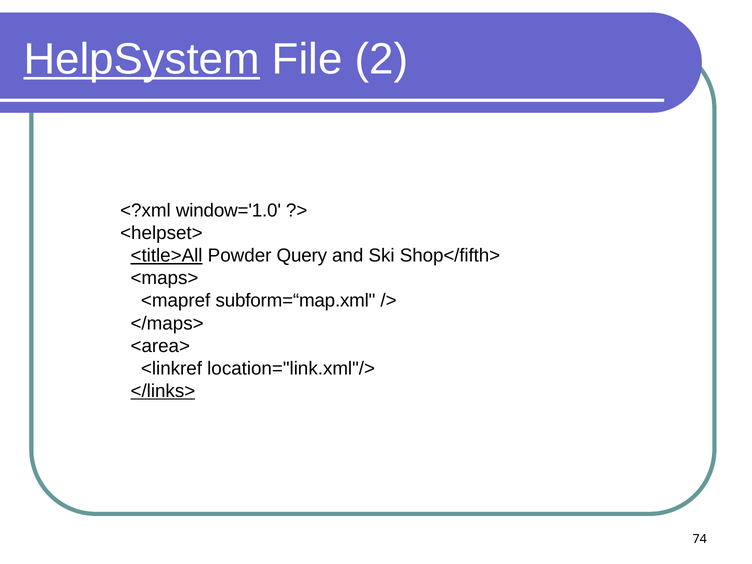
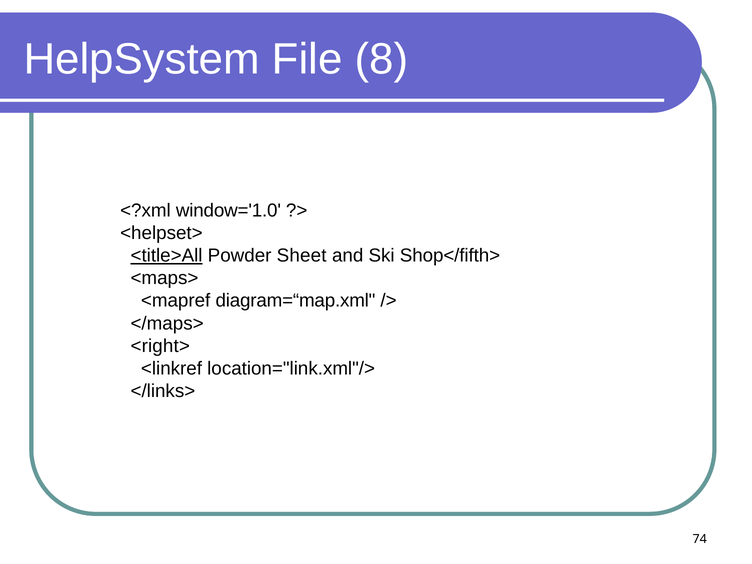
HelpSystem underline: present -> none
2: 2 -> 8
Query: Query -> Sheet
subform=“map.xml: subform=“map.xml -> diagram=“map.xml
<area>: <area> -> <right>
</links> underline: present -> none
